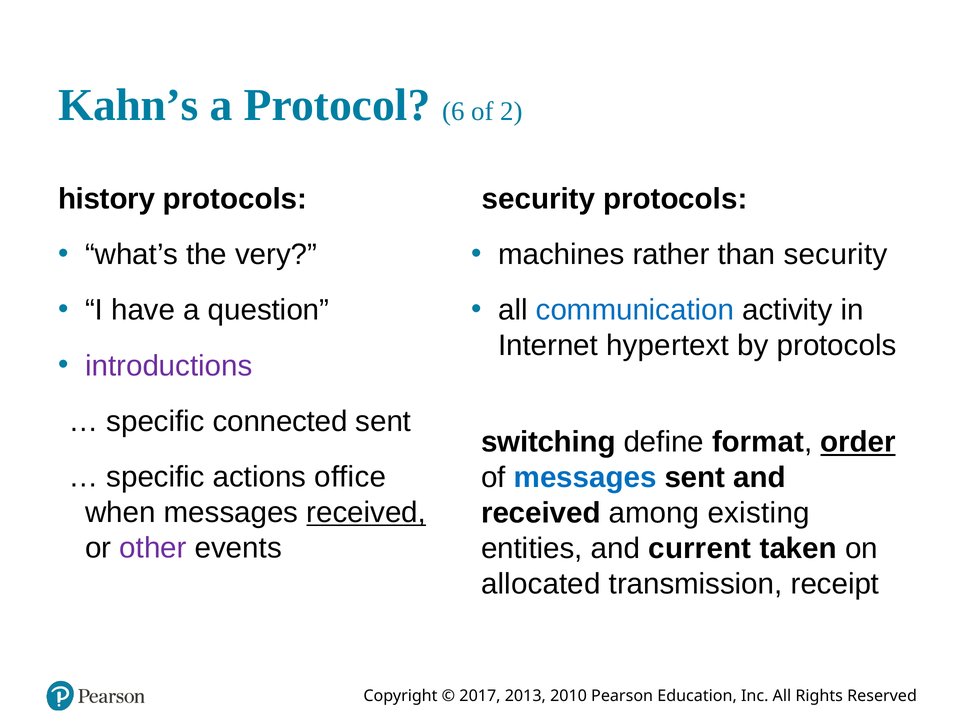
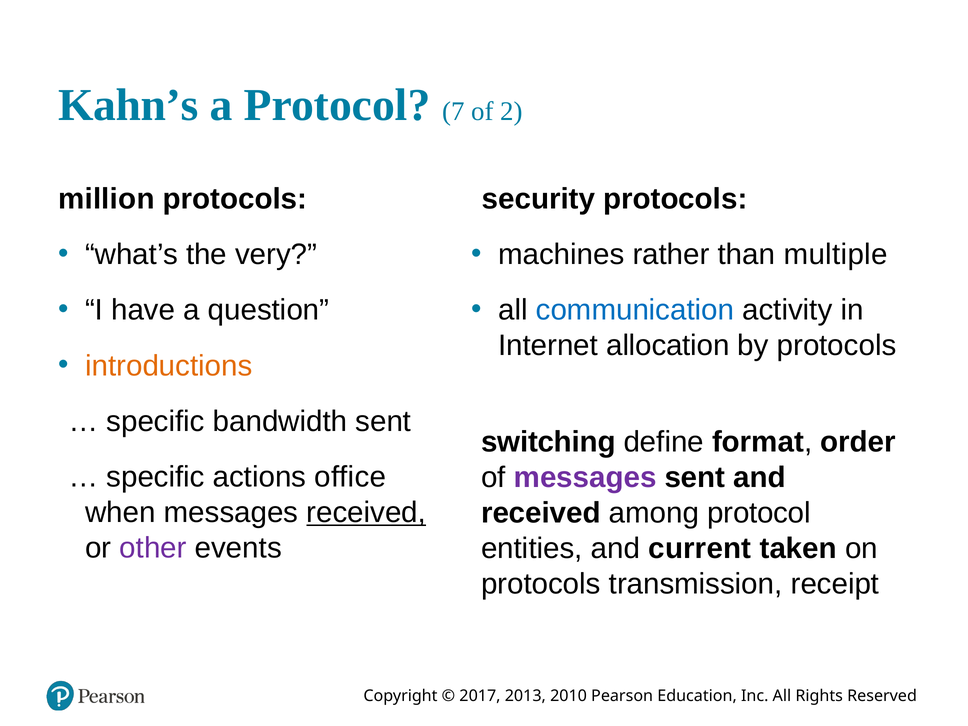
6: 6 -> 7
history: history -> million
than security: security -> multiple
hypertext: hypertext -> allocation
introductions colour: purple -> orange
connected: connected -> bandwidth
order underline: present -> none
messages at (585, 478) colour: blue -> purple
among existing: existing -> protocol
allocated at (541, 584): allocated -> protocols
